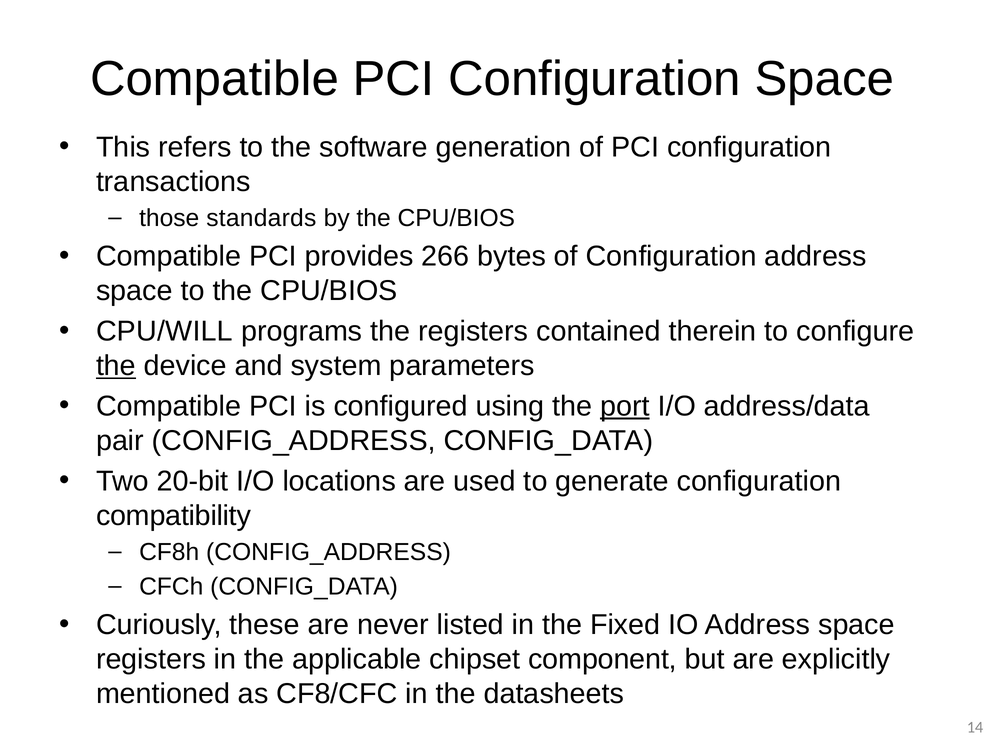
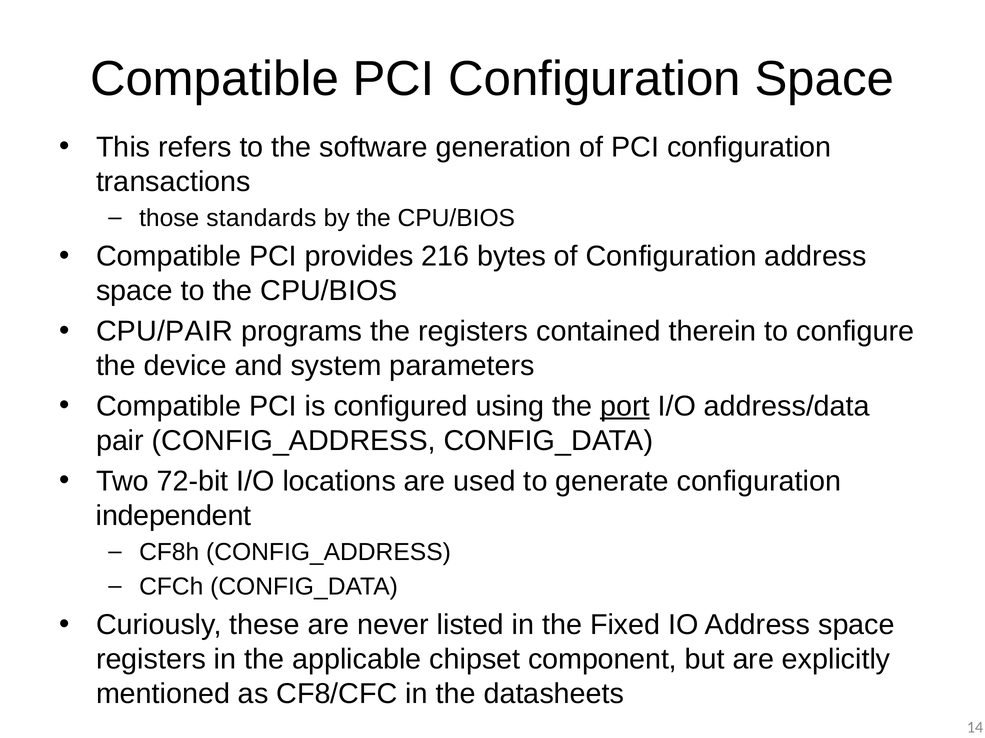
266: 266 -> 216
CPU/WILL: CPU/WILL -> CPU/PAIR
the at (116, 366) underline: present -> none
20-bit: 20-bit -> 72-bit
compatibility: compatibility -> independent
